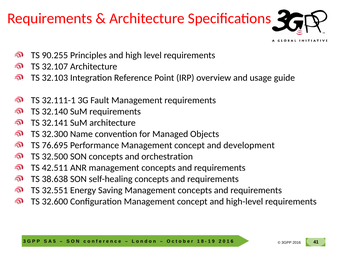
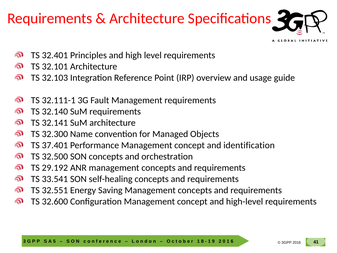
90.255: 90.255 -> 32.401
32.107: 32.107 -> 32.101
76.695: 76.695 -> 37.401
development: development -> identification
42.511: 42.511 -> 29.192
38.638: 38.638 -> 33.541
